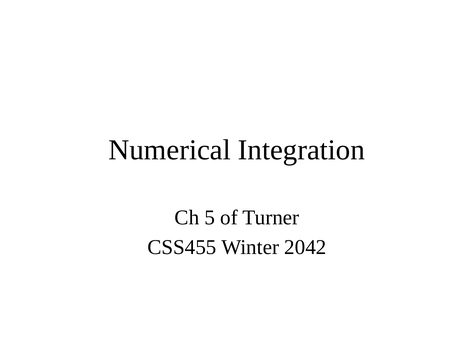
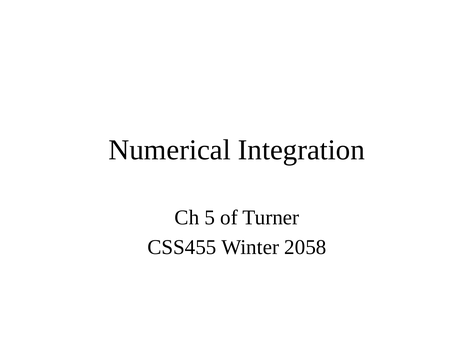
2042: 2042 -> 2058
